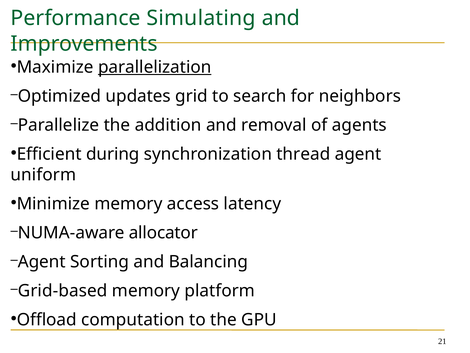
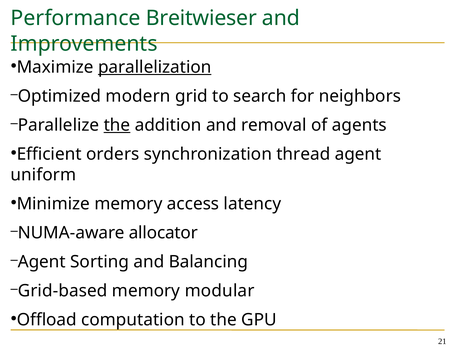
Simulating: Simulating -> Breitwieser
updates: updates -> modern
the at (117, 125) underline: none -> present
during: during -> orders
platform: platform -> modular
